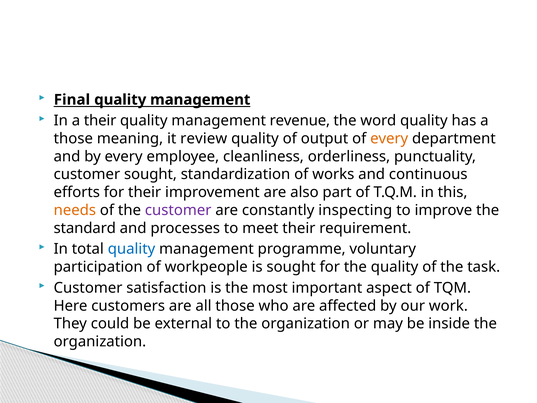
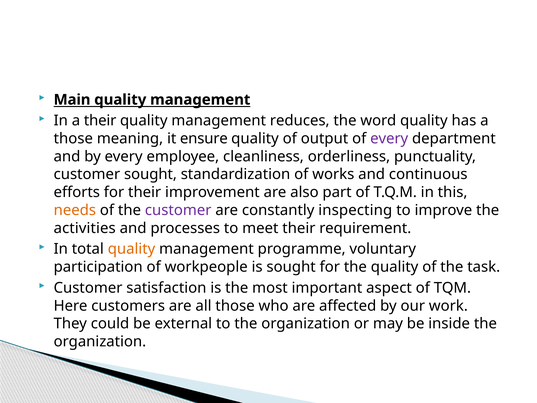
Final: Final -> Main
revenue: revenue -> reduces
review: review -> ensure
every at (389, 138) colour: orange -> purple
standard: standard -> activities
quality at (132, 249) colour: blue -> orange
